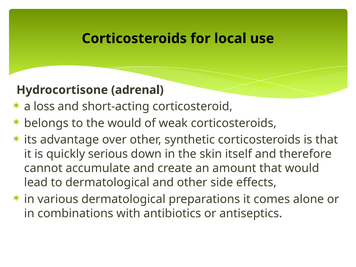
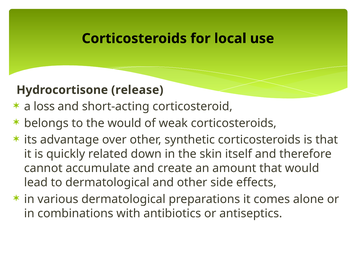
adrenal: adrenal -> release
serious: serious -> related
